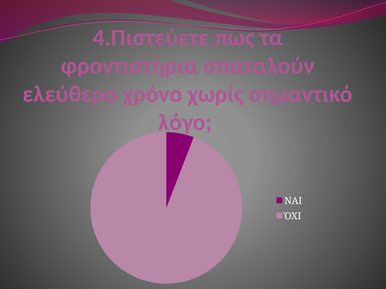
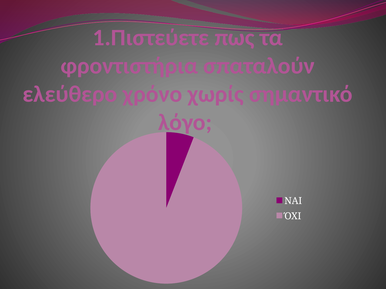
4.Πιστεύετε: 4.Πιστεύετε -> 1.Πιστεύετε
